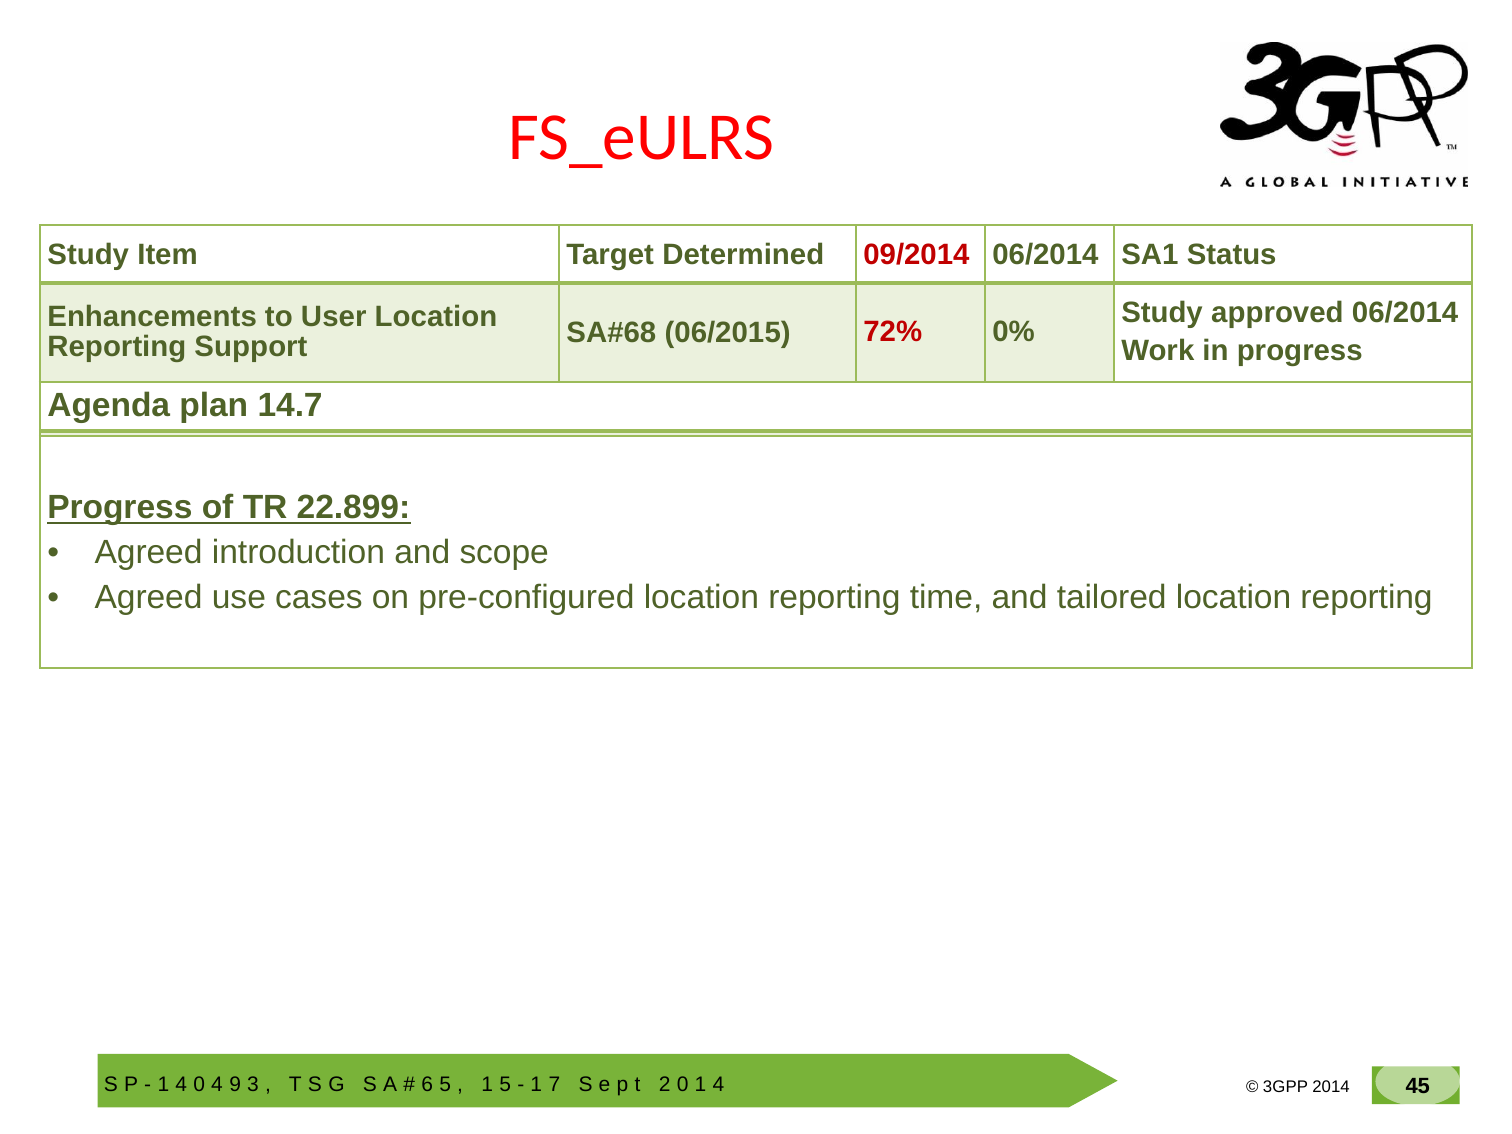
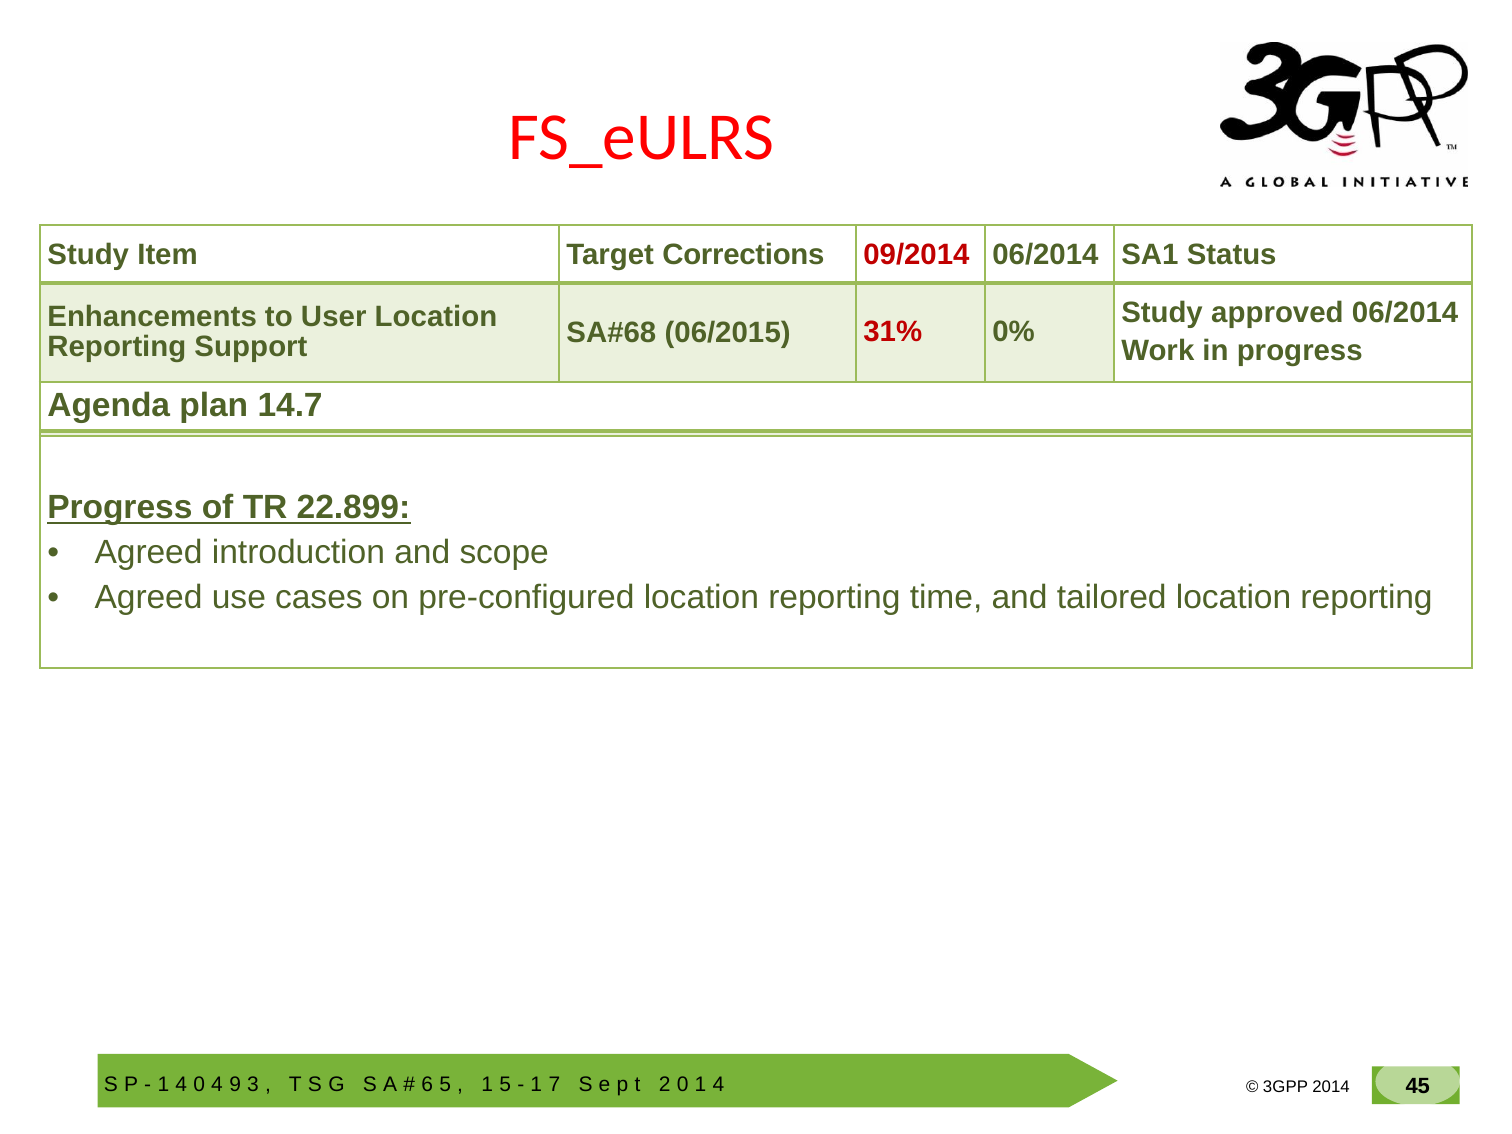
Determined: Determined -> Corrections
72%: 72% -> 31%
